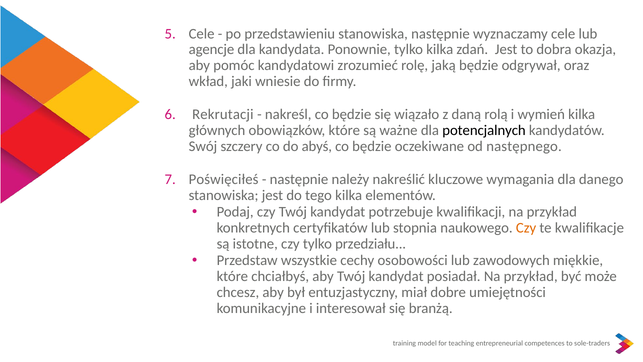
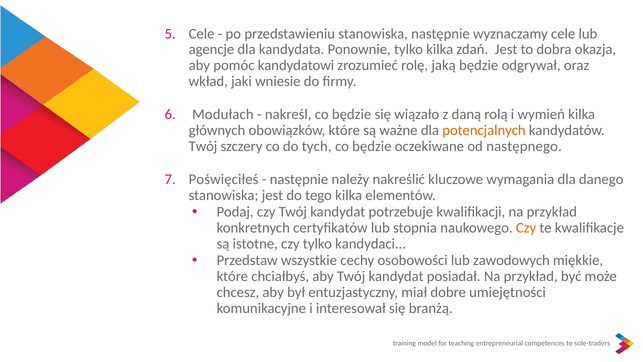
Rekrutacji: Rekrutacji -> Modułach
potencjalnych colour: black -> orange
Swój at (203, 146): Swój -> Twój
abyś: abyś -> tych
przedziału: przedziału -> kandydaci
